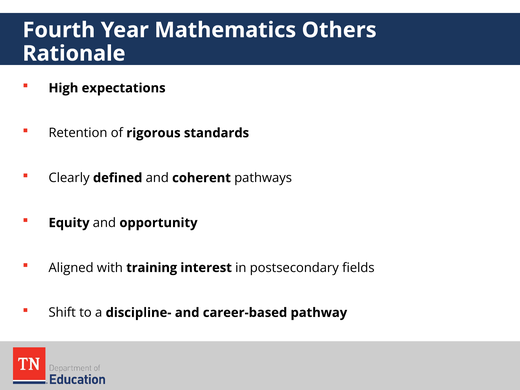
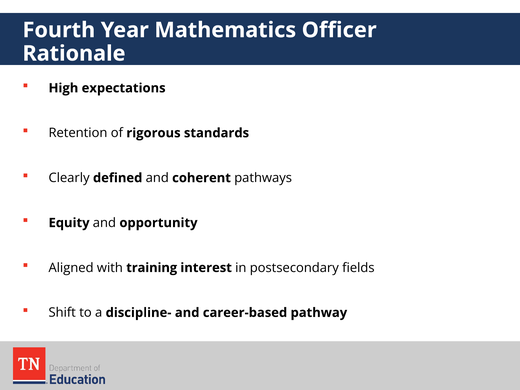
Others: Others -> Officer
